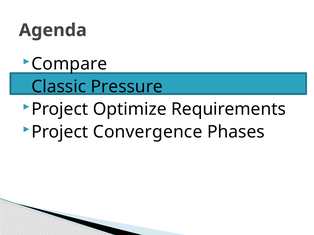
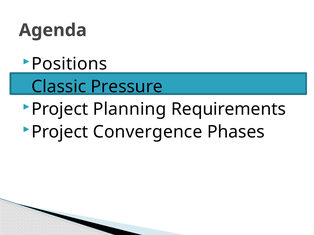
Compare: Compare -> Positions
Optimize: Optimize -> Planning
